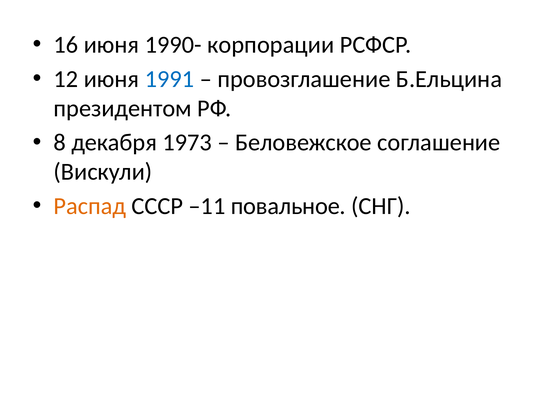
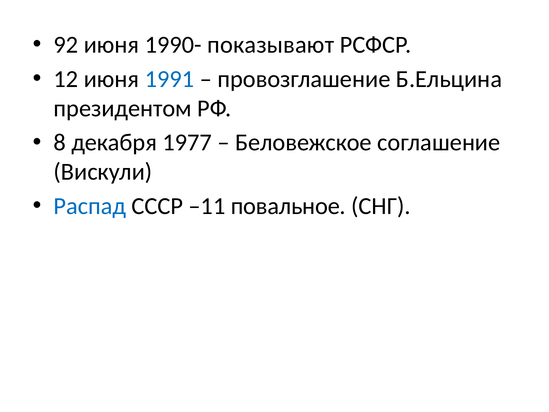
16: 16 -> 92
корпорации: корпорации -> показывают
1973: 1973 -> 1977
Распад colour: orange -> blue
